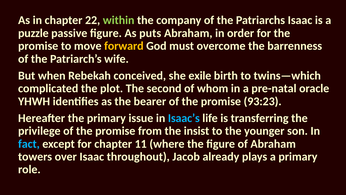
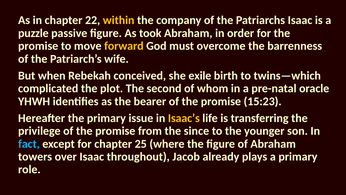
within colour: light green -> yellow
puts: puts -> took
93:23: 93:23 -> 15:23
Isaac’s colour: light blue -> yellow
insist: insist -> since
11: 11 -> 25
